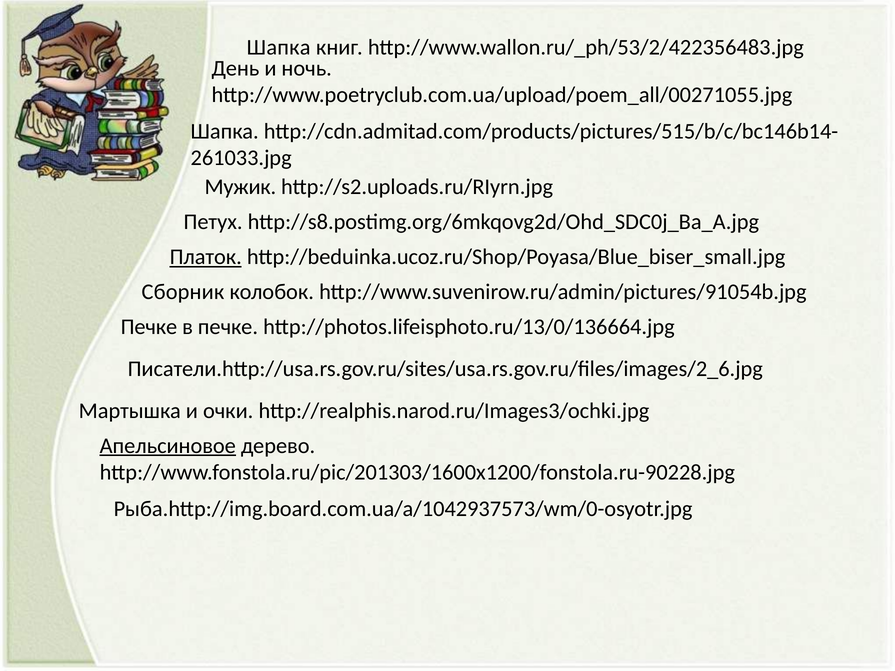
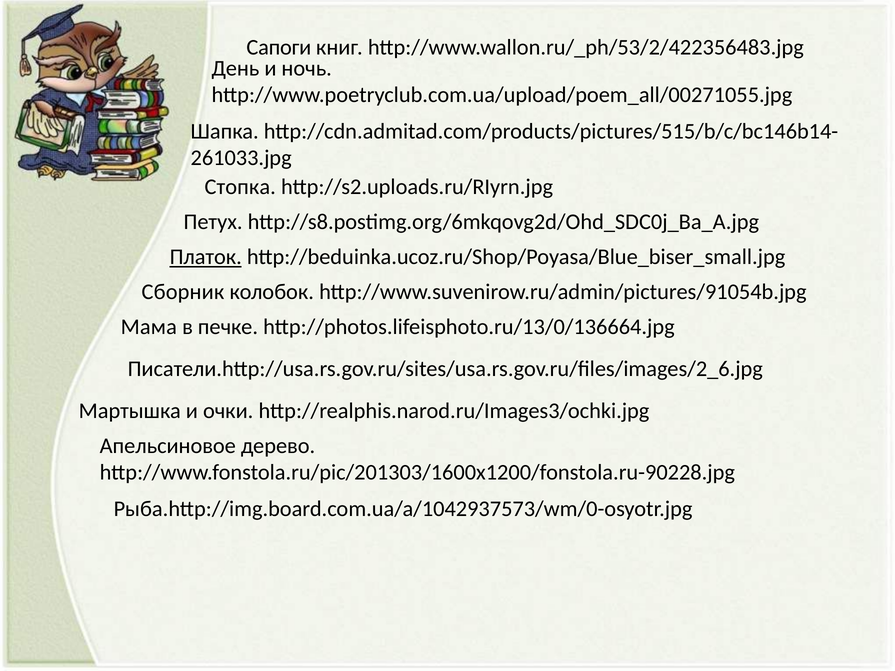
Шапка at (279, 47): Шапка -> Сапоги
Мужик: Мужик -> Стопка
Печке at (149, 327): Печке -> Мама
Апельсиновое underline: present -> none
